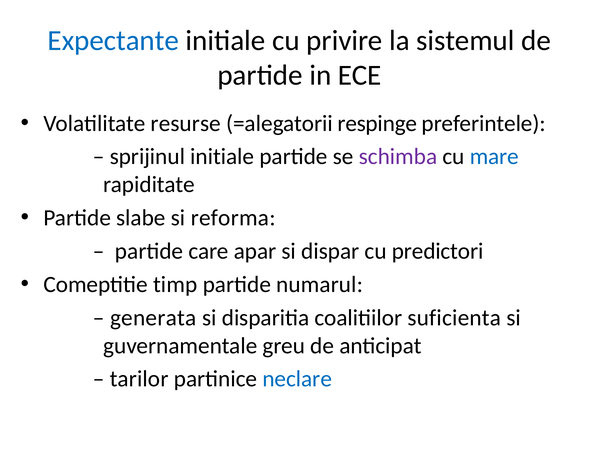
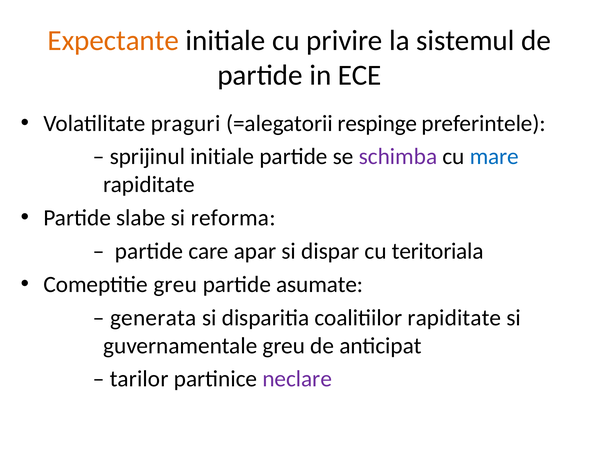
Expectante colour: blue -> orange
resurse: resurse -> praguri
predictori: predictori -> teritoriala
Comeptitie timp: timp -> greu
numarul: numarul -> asumate
coalitiilor suficienta: suficienta -> rapiditate
neclare colour: blue -> purple
